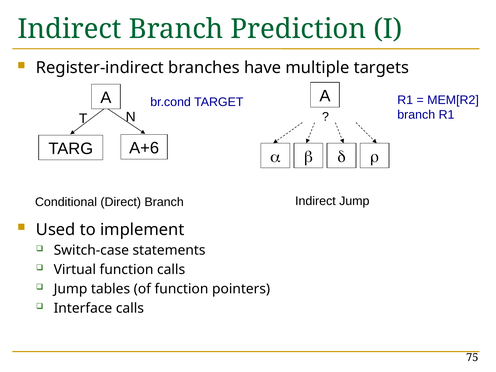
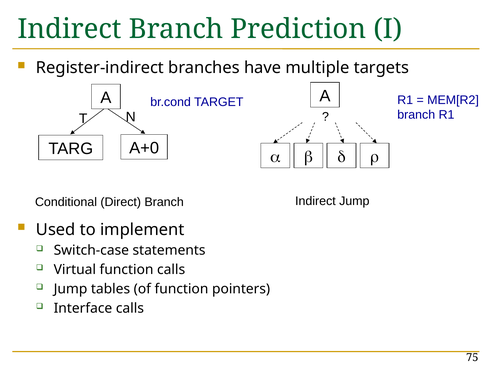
A+6: A+6 -> A+0
